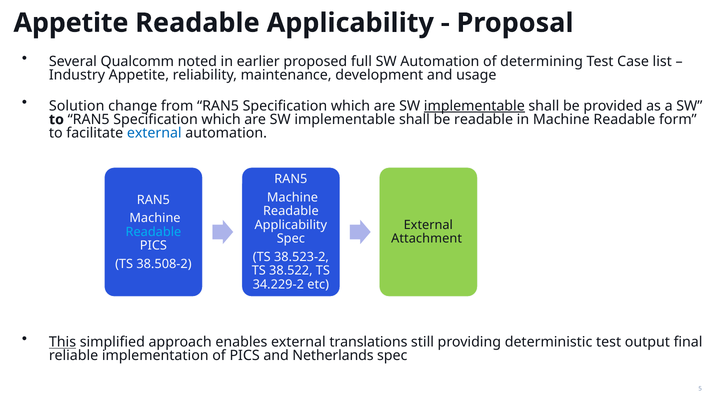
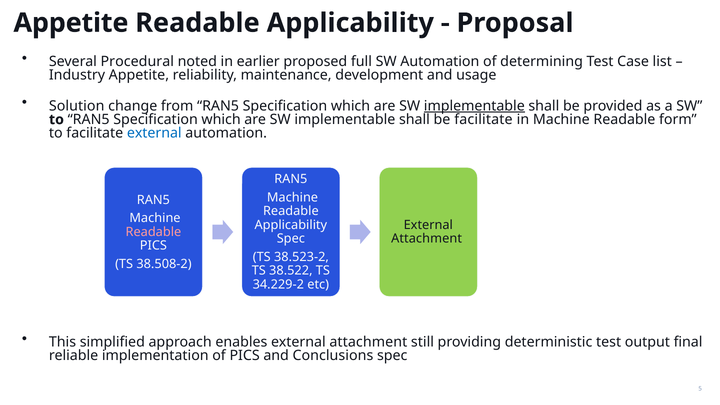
Qualcomm: Qualcomm -> Procedural
be readable: readable -> facilitate
Readable at (153, 232) colour: light blue -> pink
This underline: present -> none
enables external translations: translations -> attachment
Netherlands: Netherlands -> Conclusions
